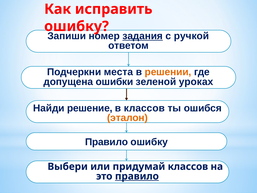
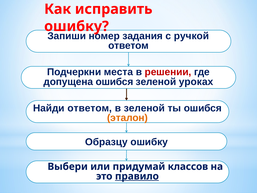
задания underline: present -> none
решении colour: orange -> red
допущена ошибки: ошибки -> ошибся
Найди решение: решение -> ответом
в классов: классов -> зеленой
Правило at (107, 142): Правило -> Образцу
